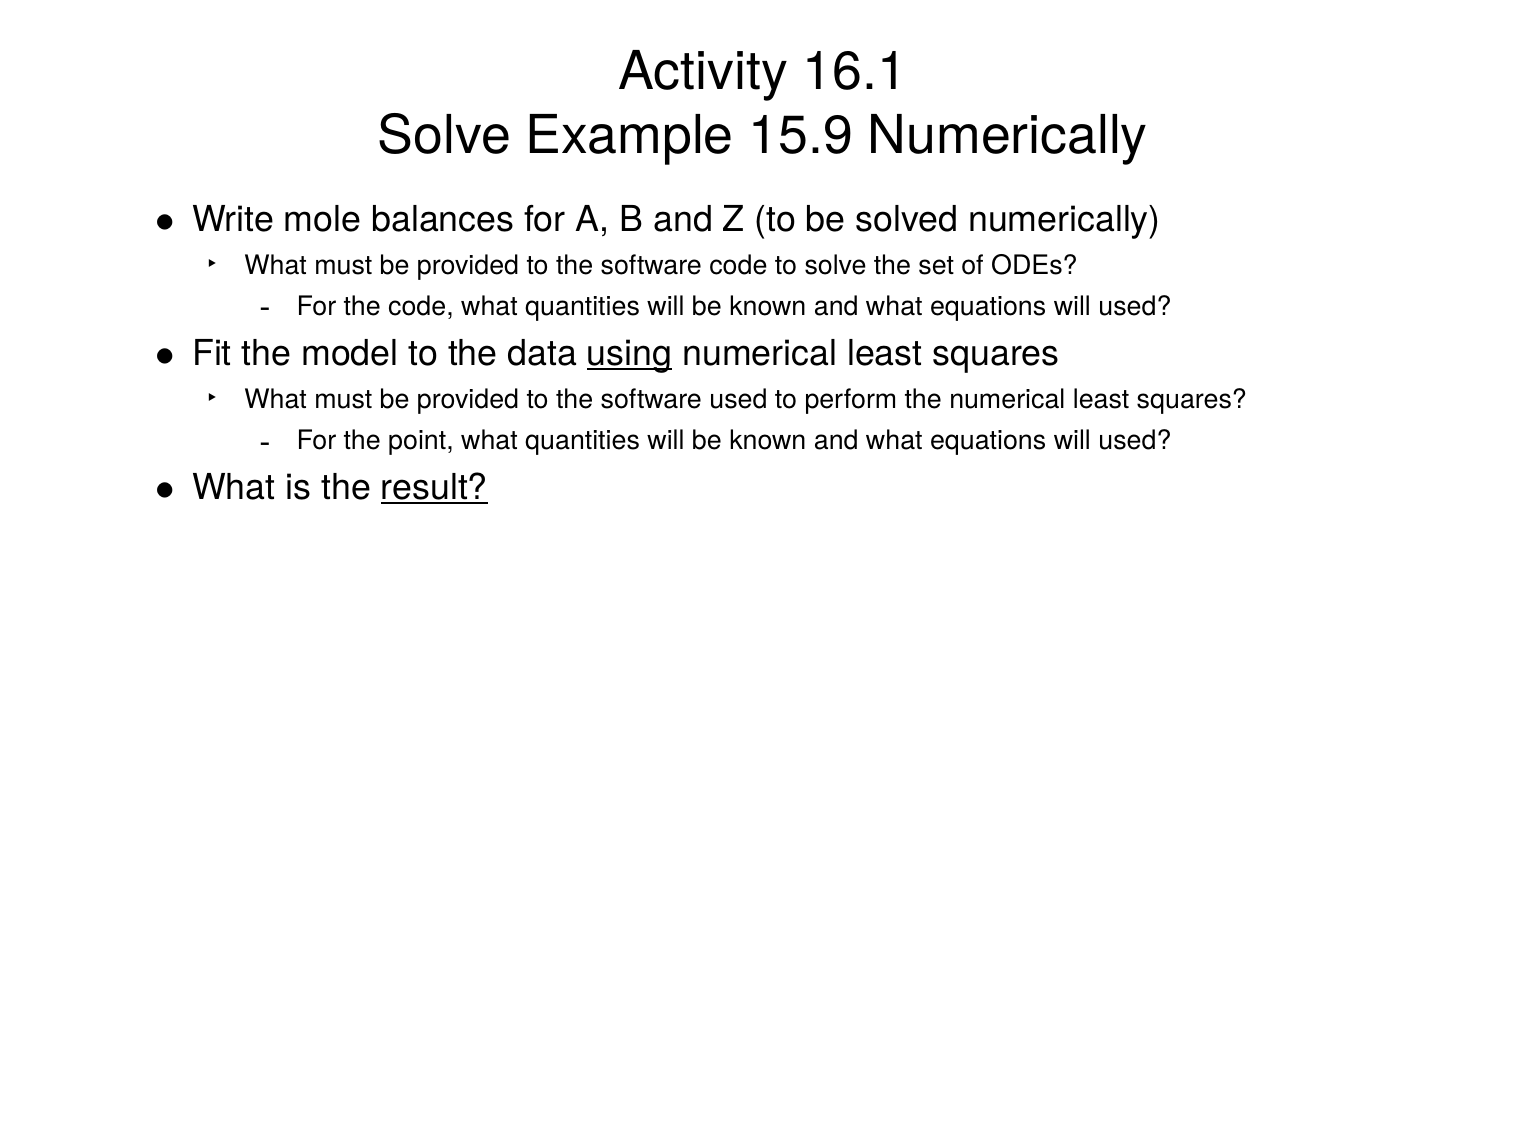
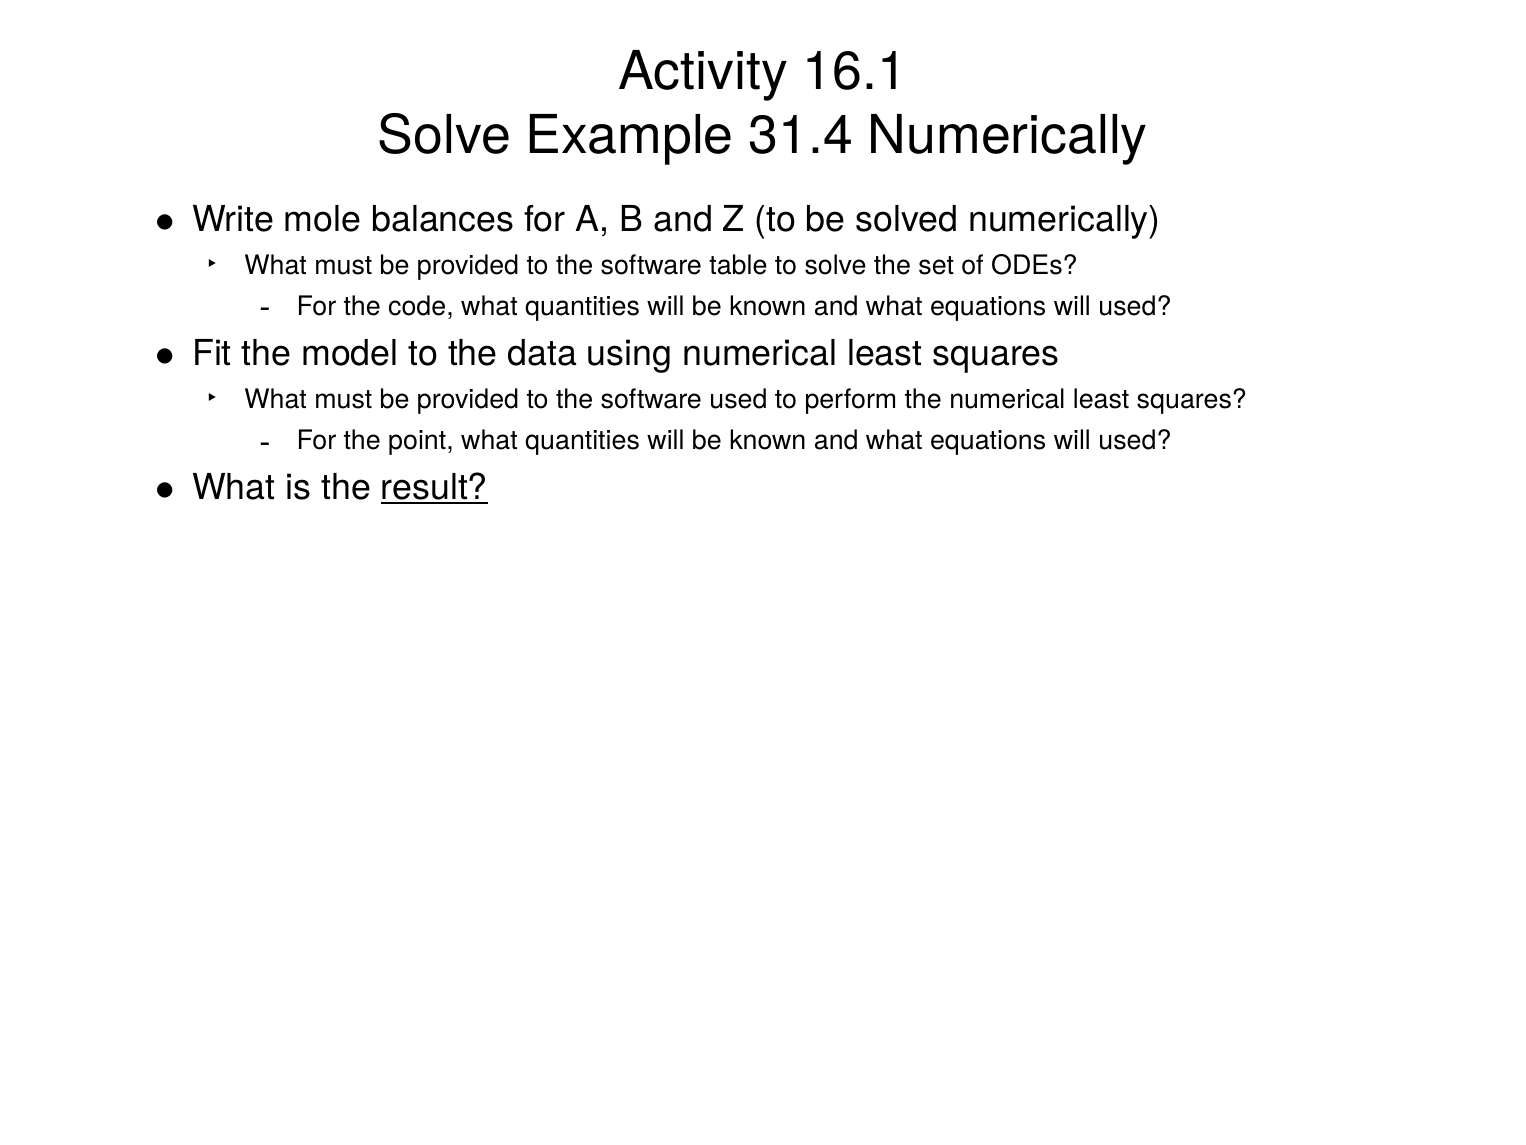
15.9: 15.9 -> 31.4
software code: code -> table
using underline: present -> none
